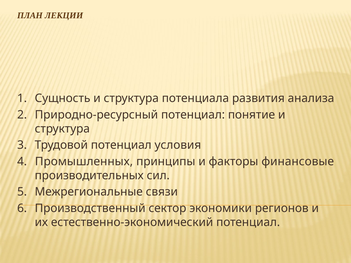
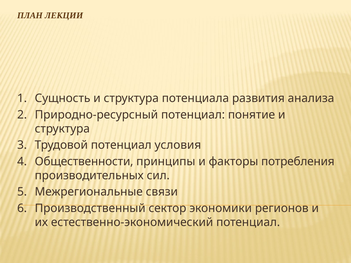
Промышленных: Промышленных -> Общественности
финансовые: финансовые -> потребления
